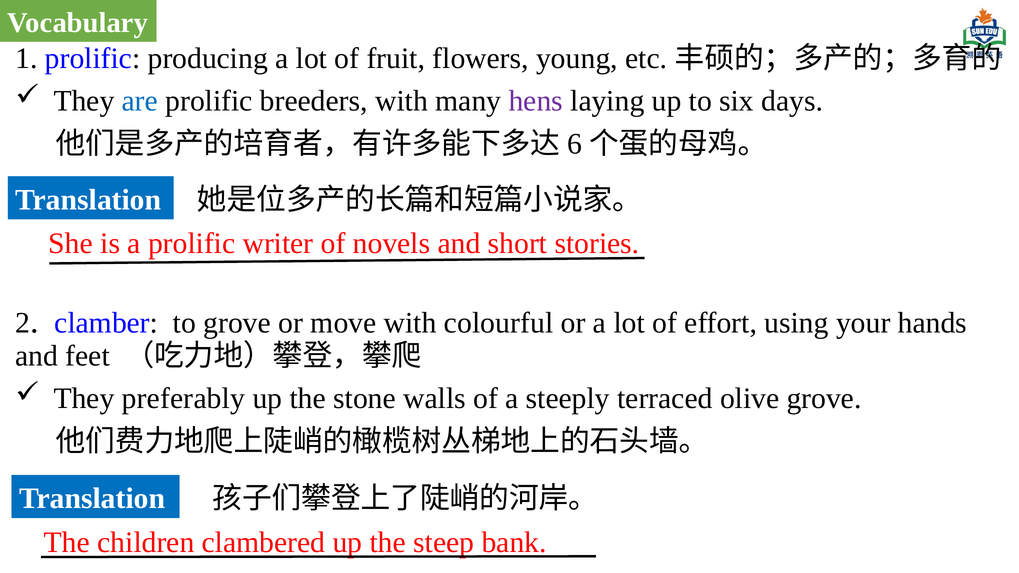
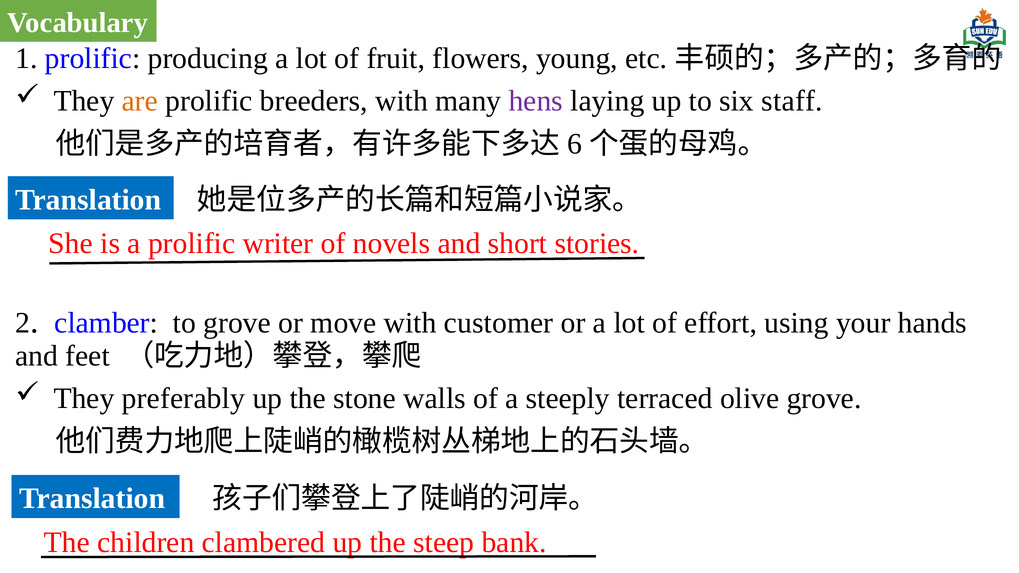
are colour: blue -> orange
days: days -> staff
colourful: colourful -> customer
